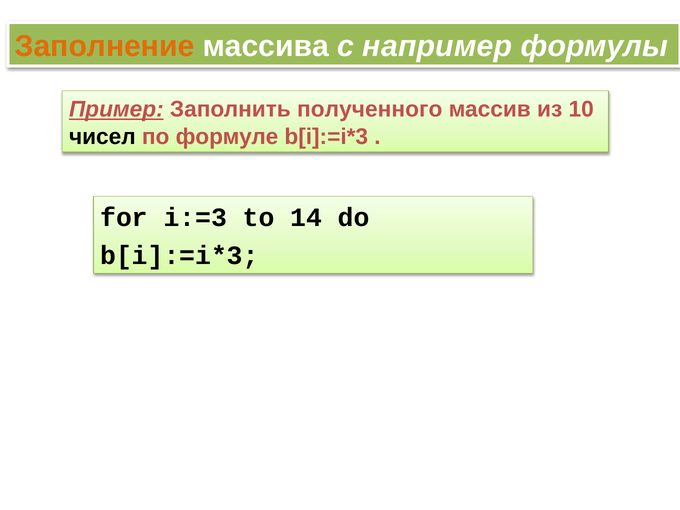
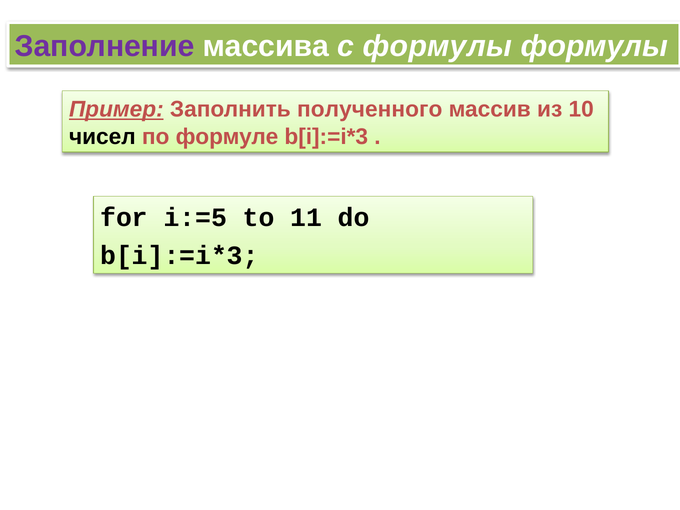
Заполнение colour: orange -> purple
с например: например -> формулы
i:=3: i:=3 -> i:=5
14: 14 -> 11
